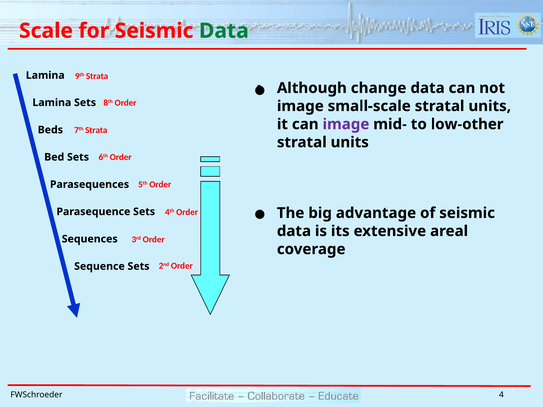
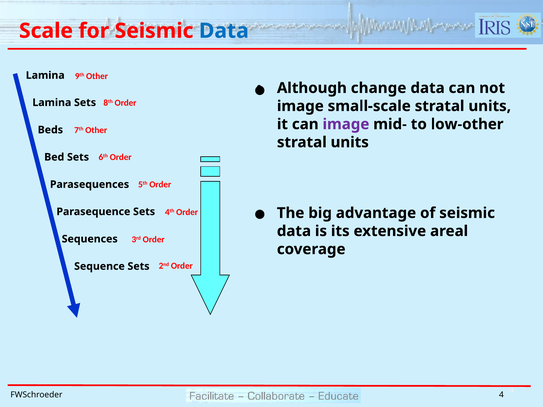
Data at (224, 31) colour: green -> blue
9th Strata: Strata -> Other
7th Strata: Strata -> Other
